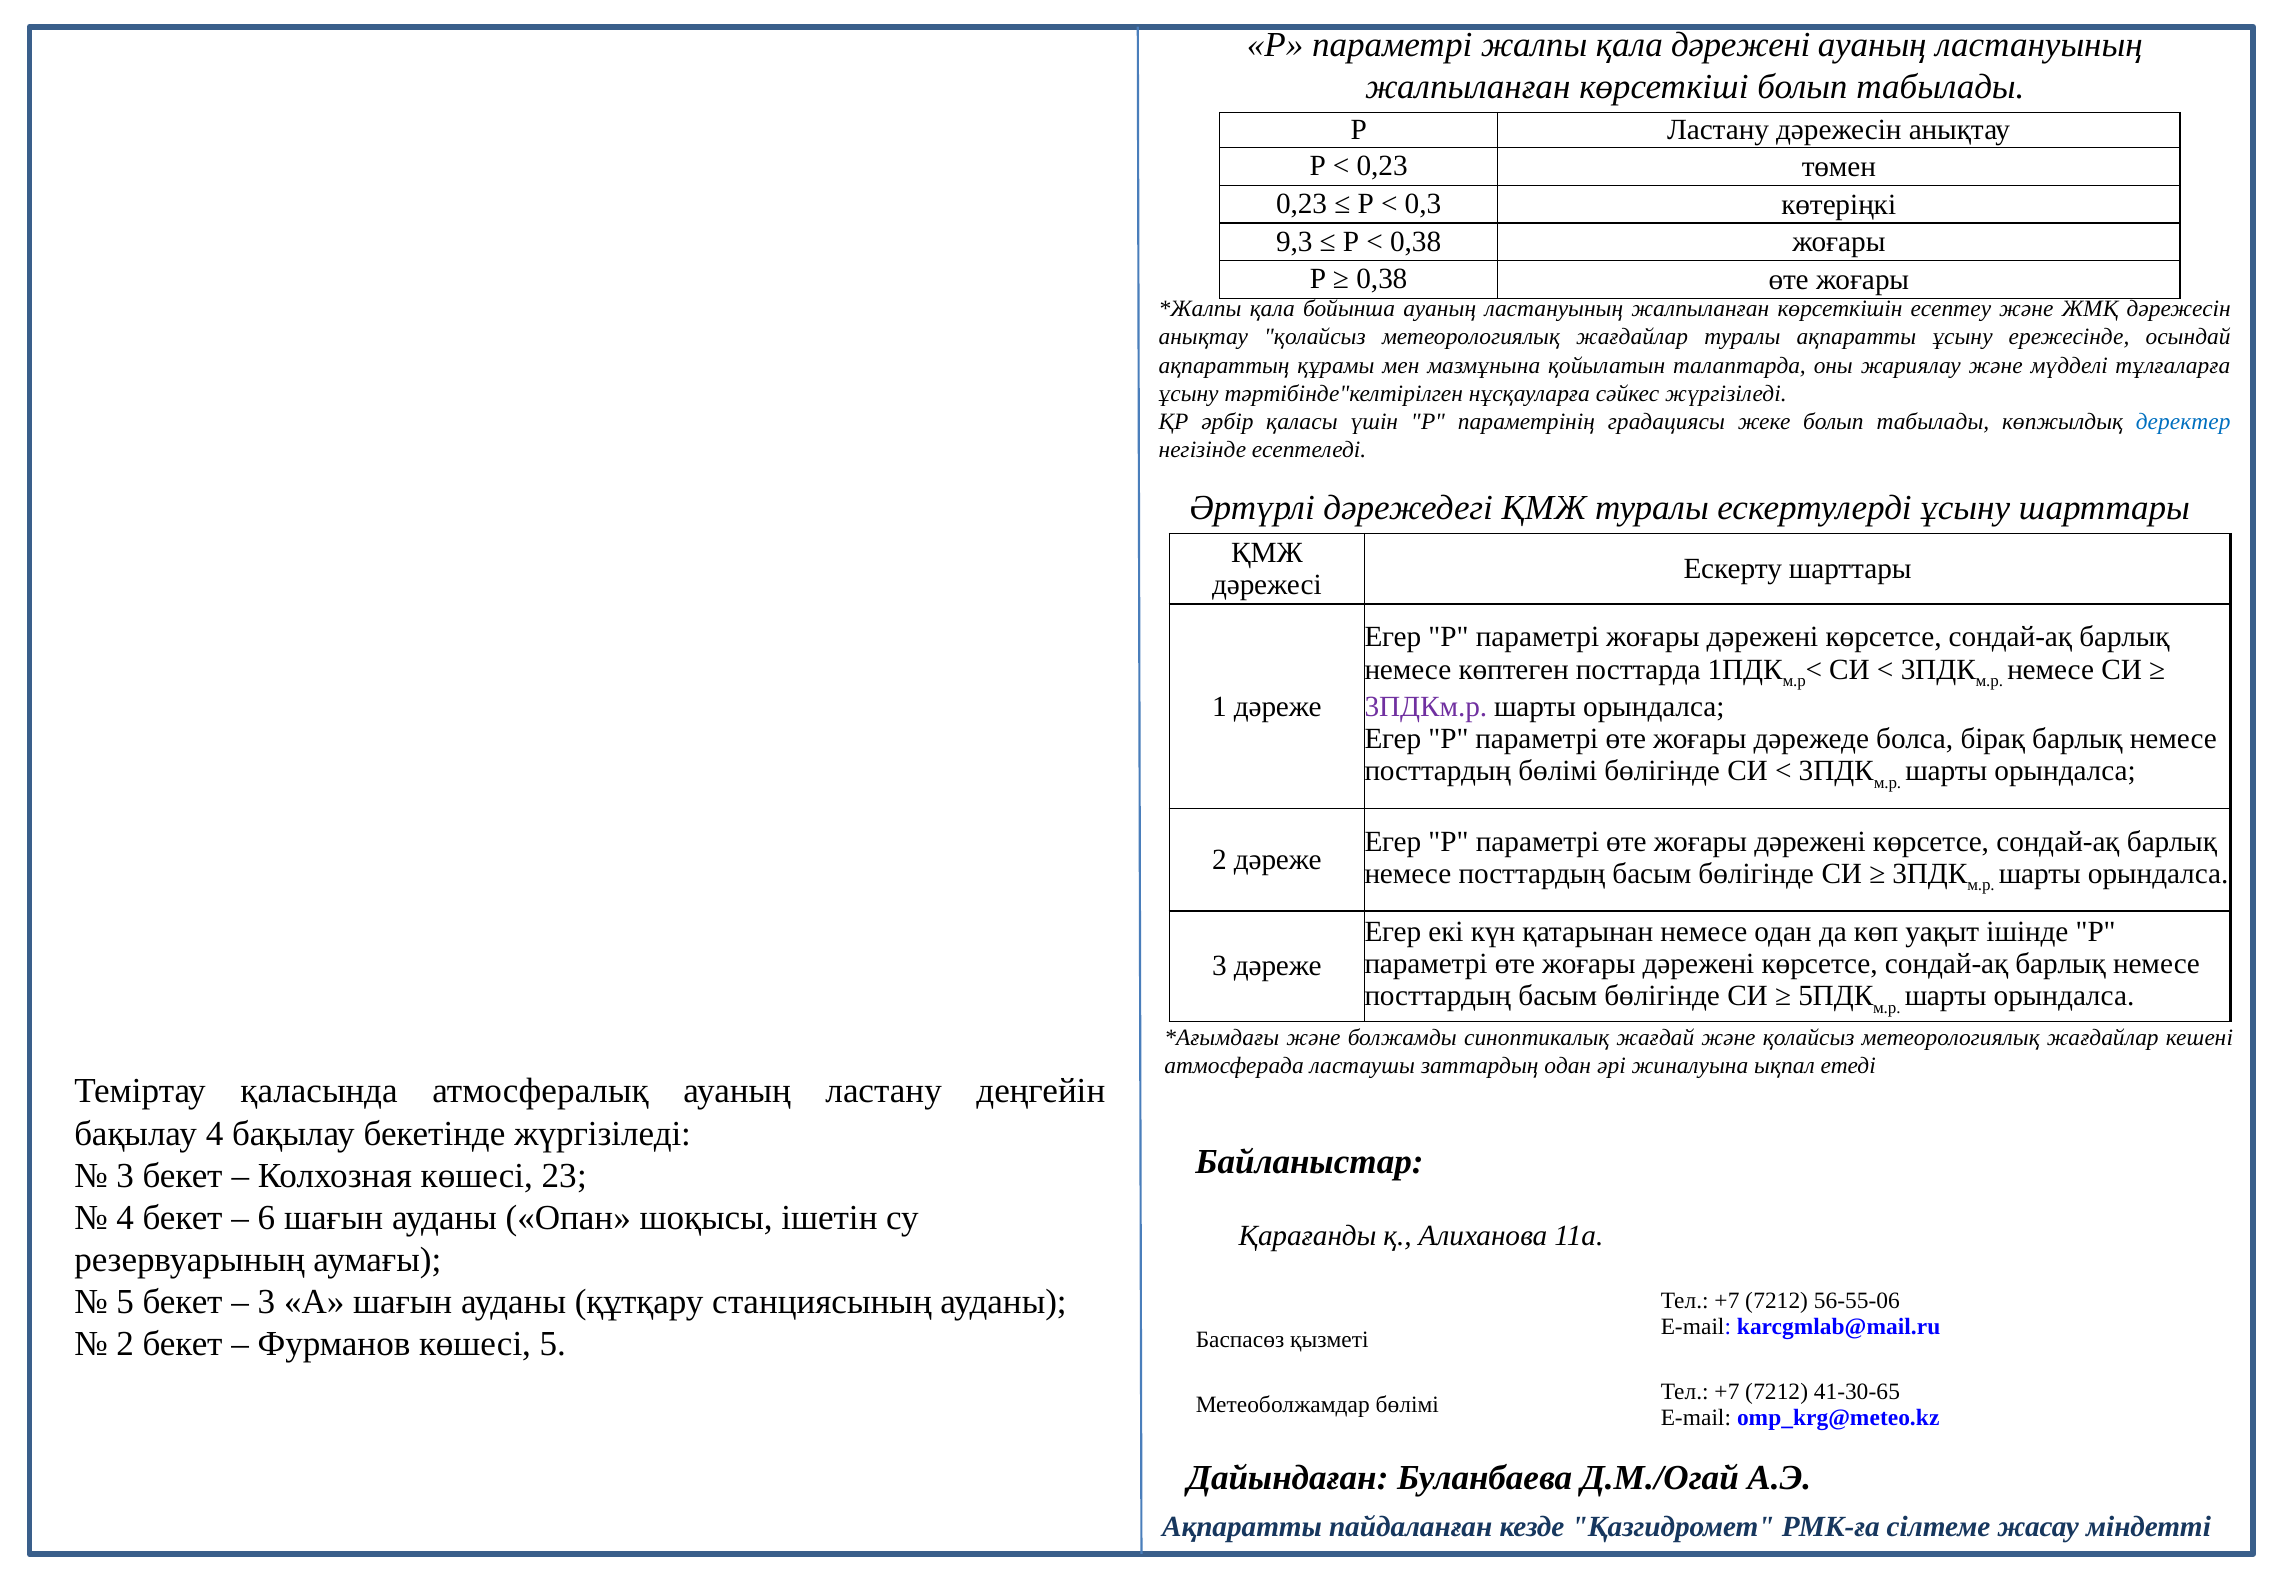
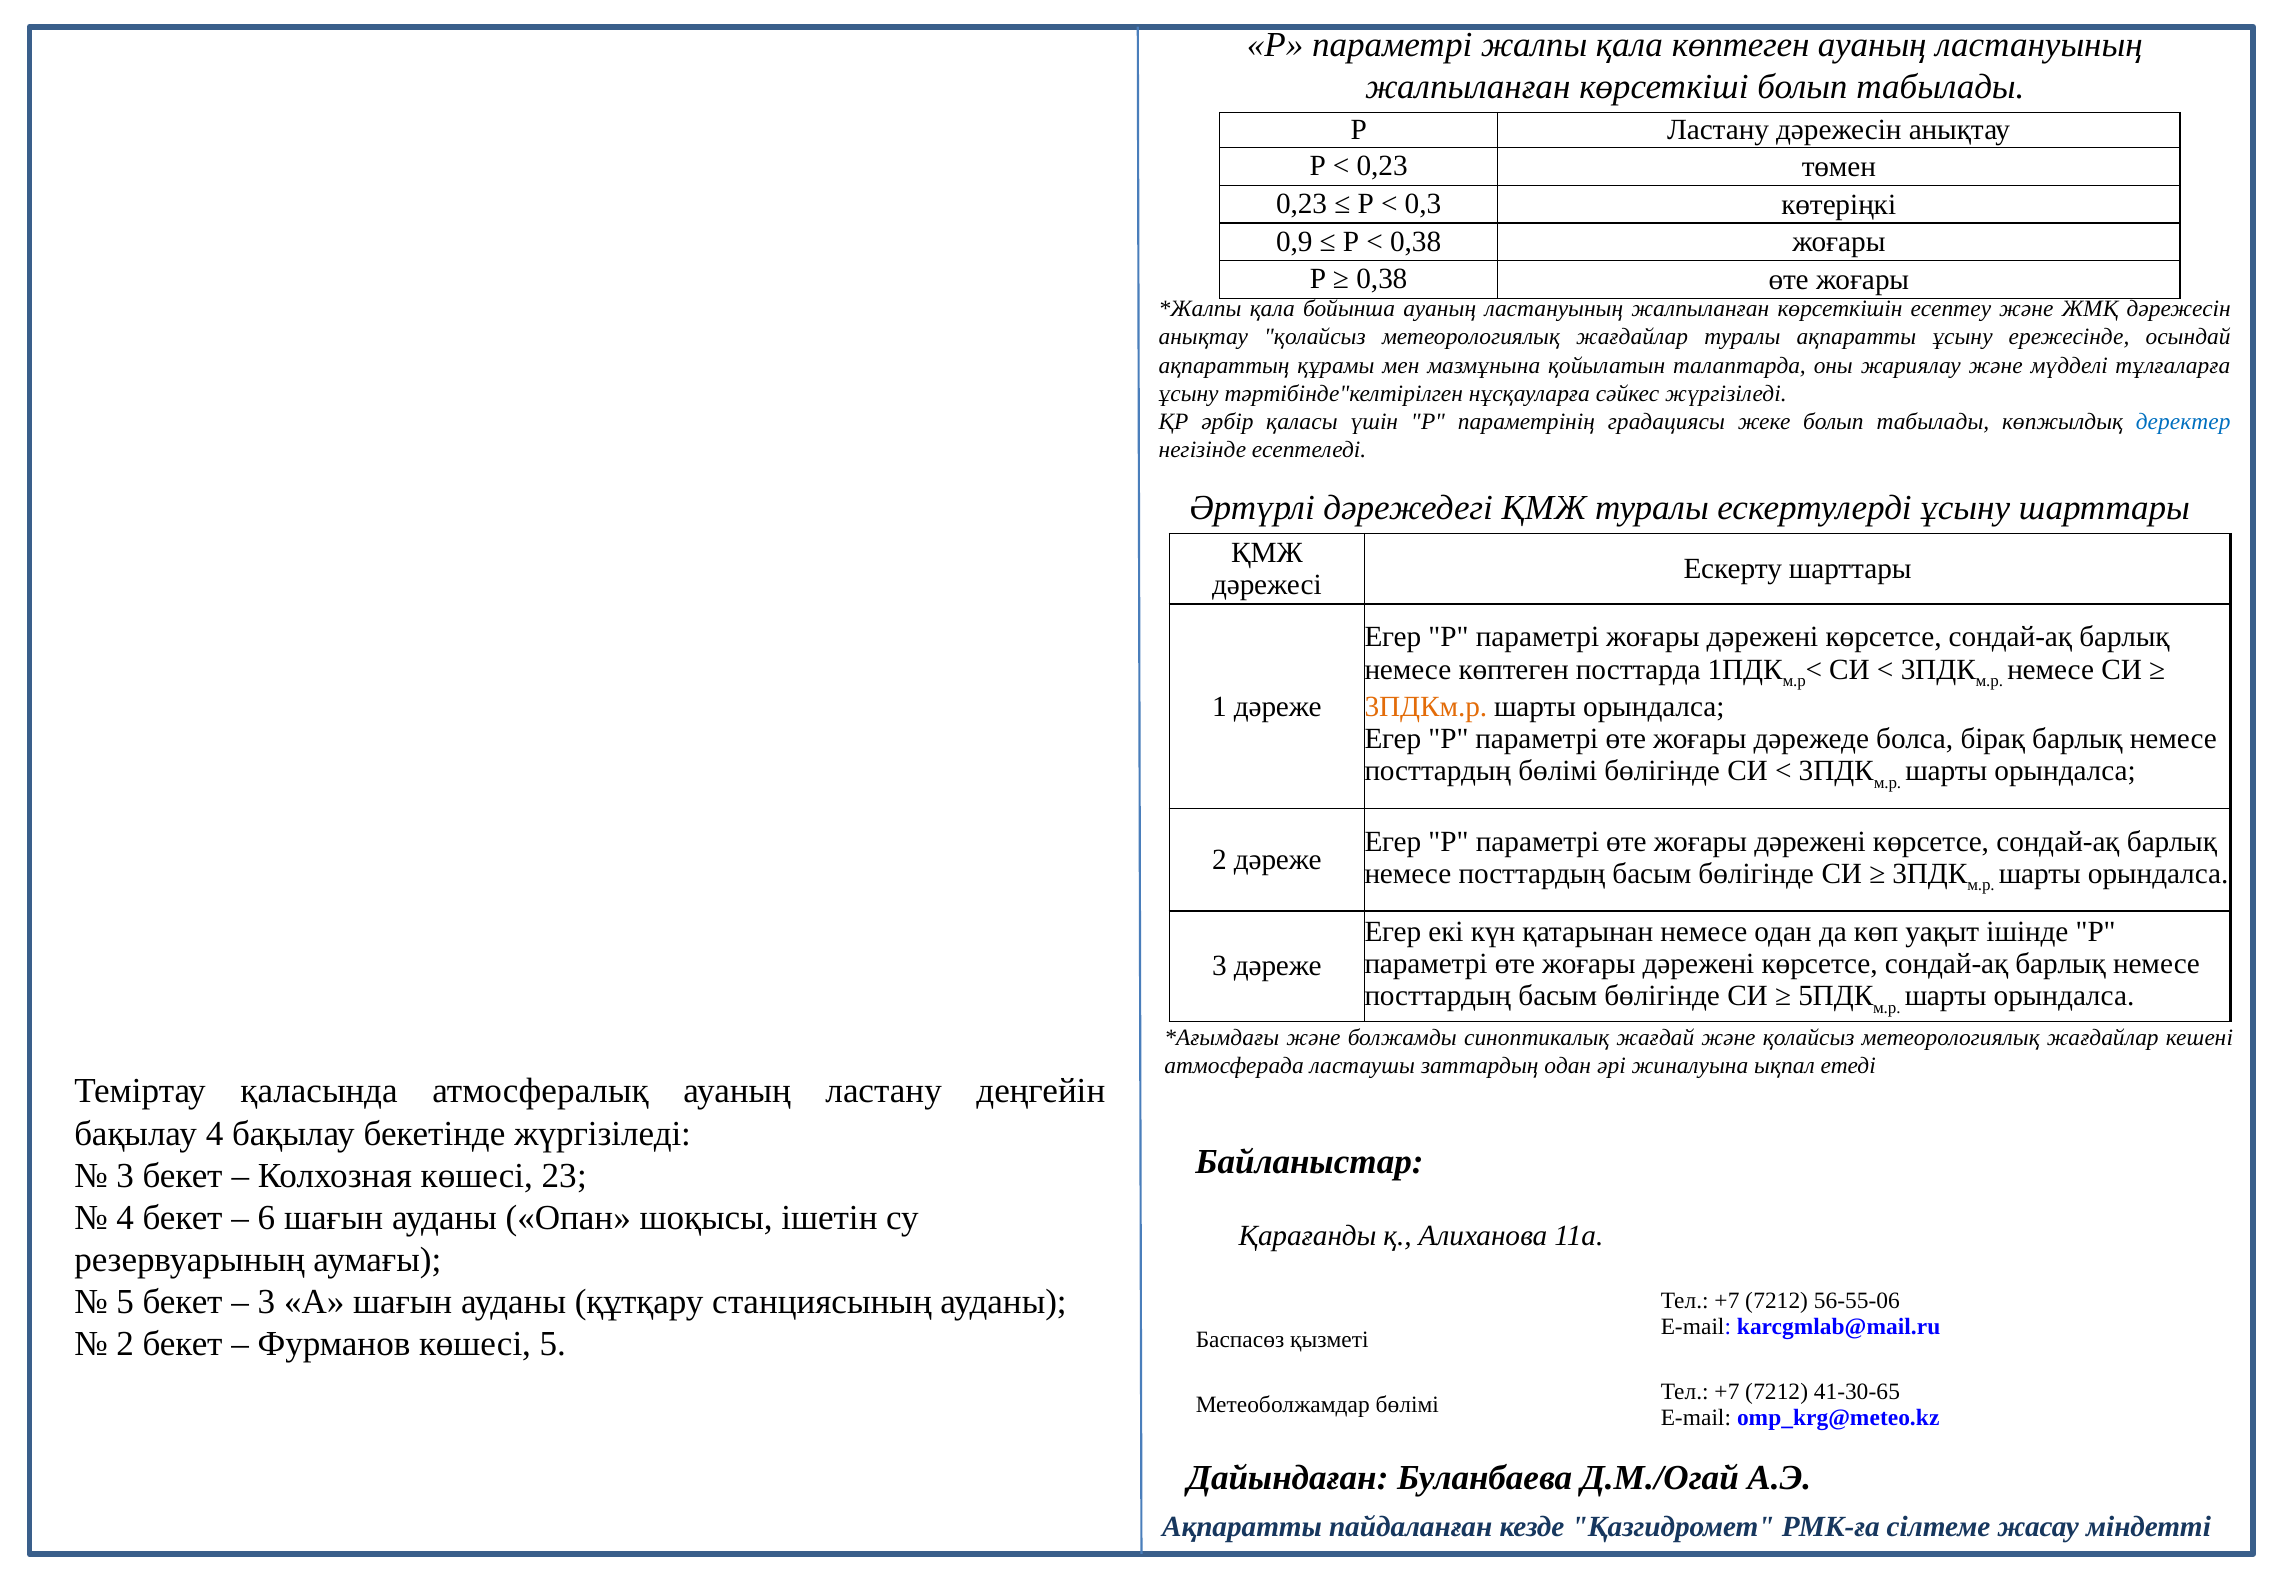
қала дәрежені: дәрежені -> көптеген
9,3: 9,3 -> 0,9
3ПДКм.р colour: purple -> orange
